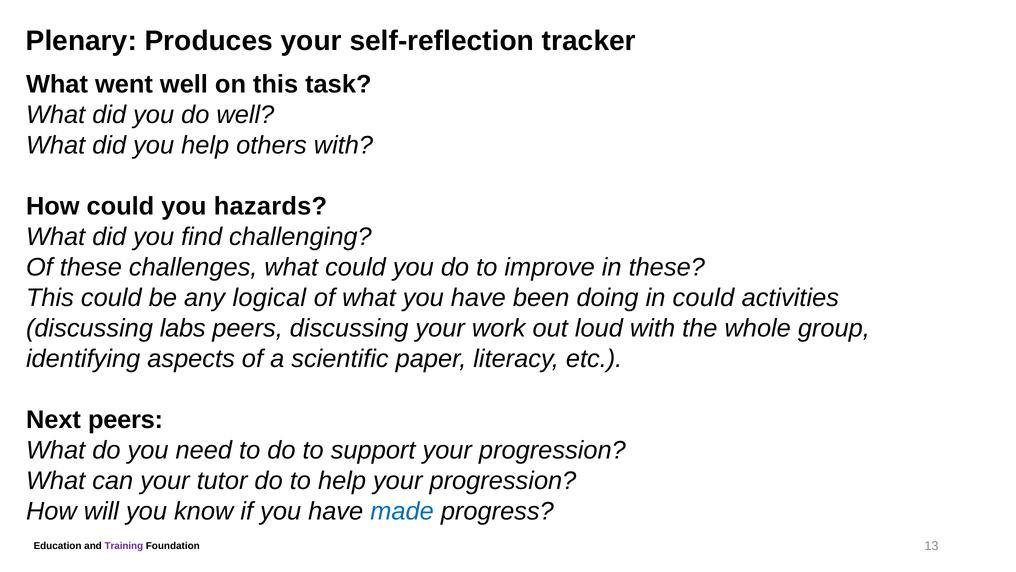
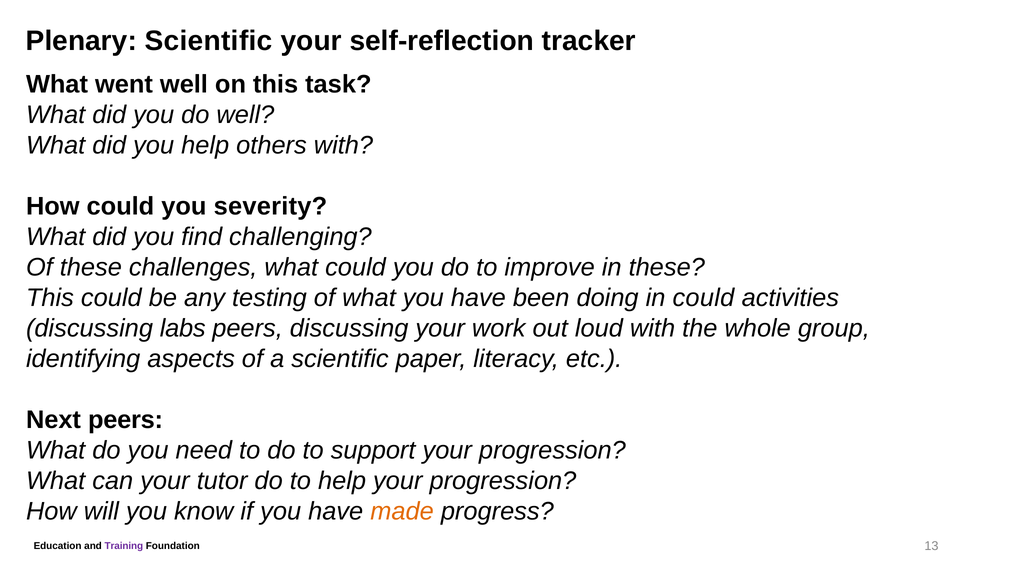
Plenary Produces: Produces -> Scientific
hazards: hazards -> severity
logical: logical -> testing
made colour: blue -> orange
